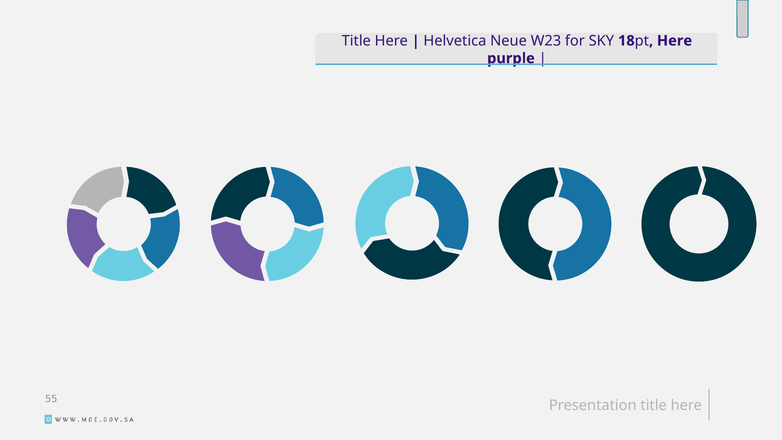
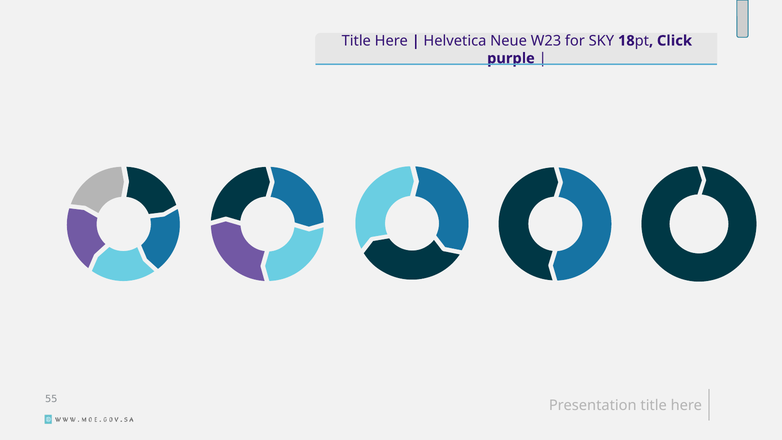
Here at (675, 41): Here -> Click
